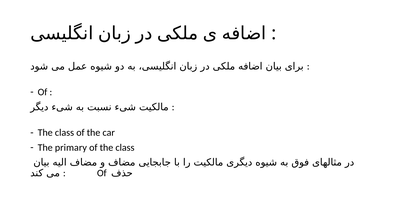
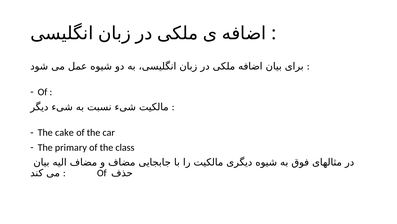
class at (64, 132): class -> cake
